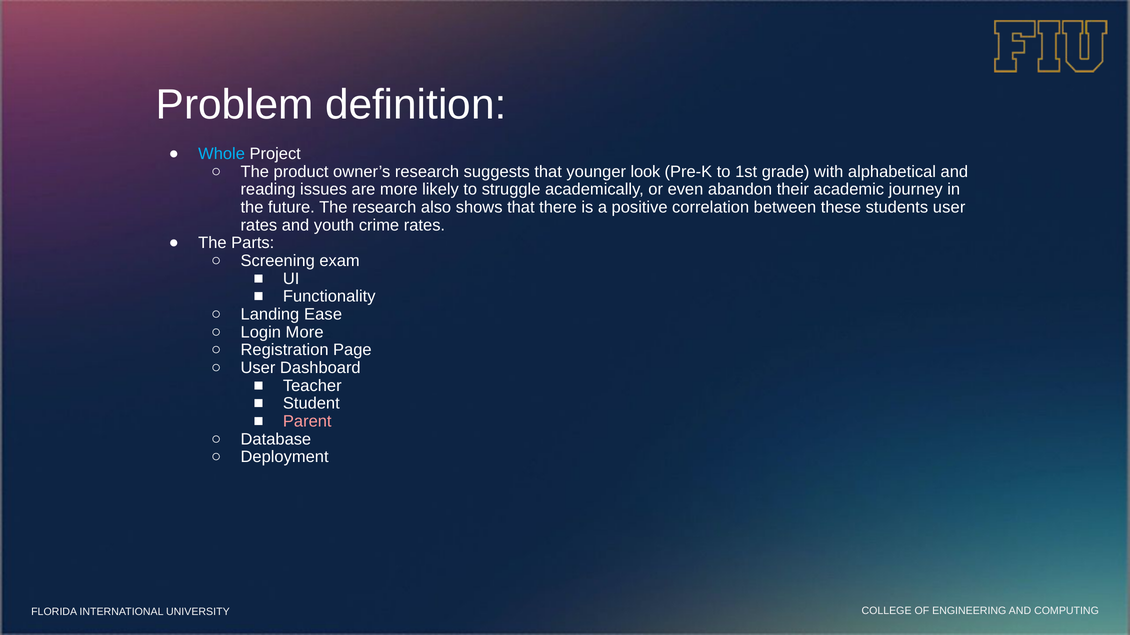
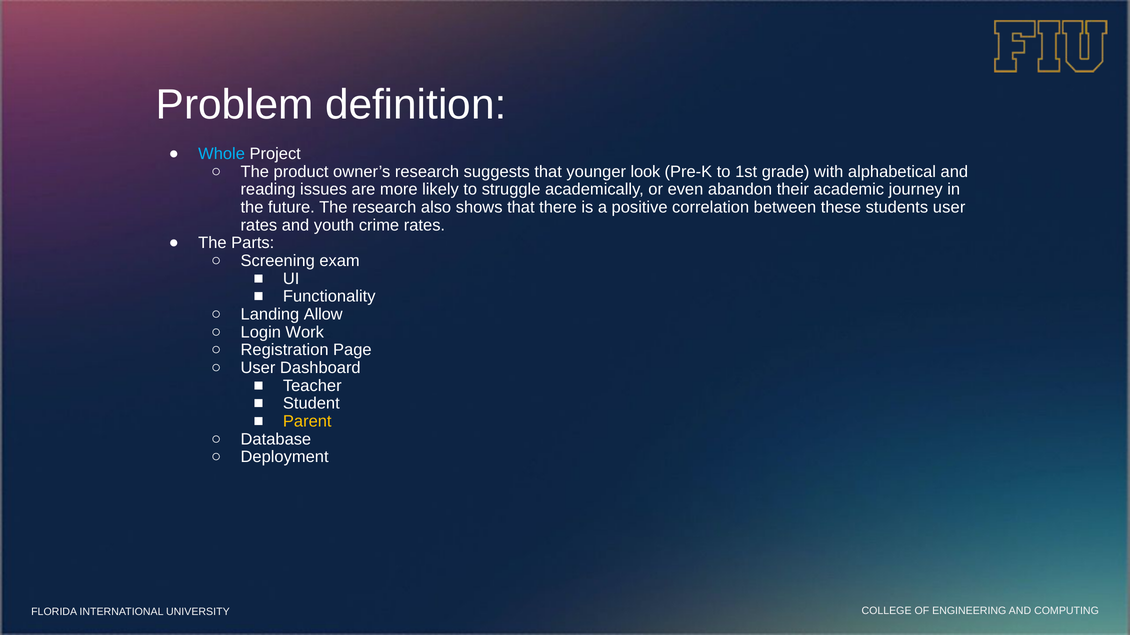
Ease: Ease -> Allow
Login More: More -> Work
Parent colour: pink -> yellow
